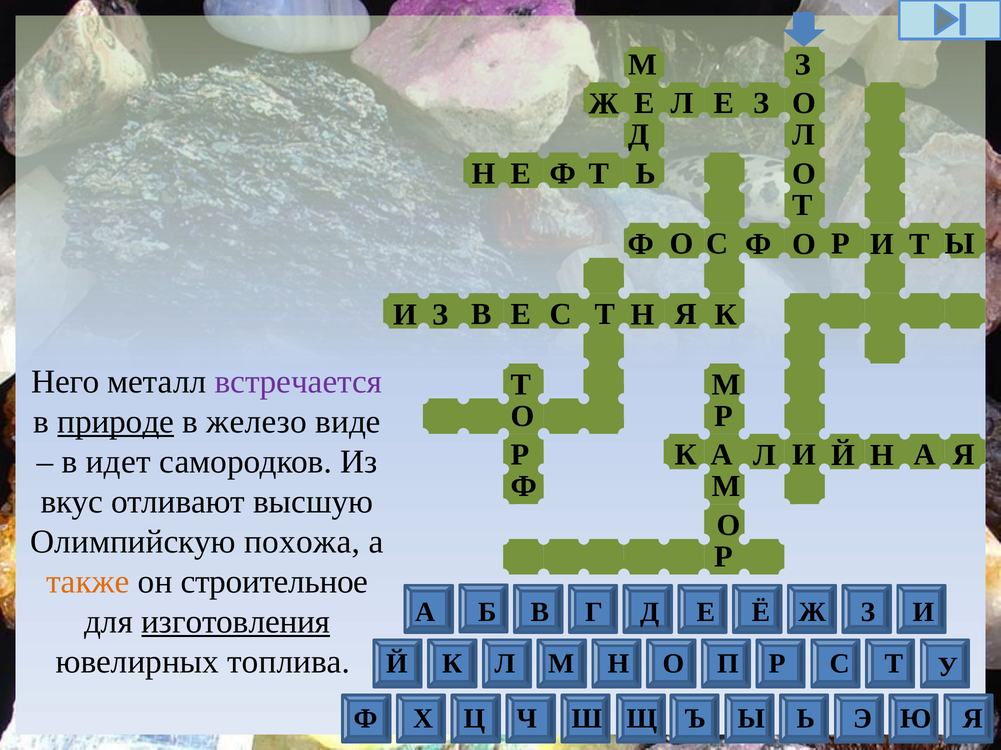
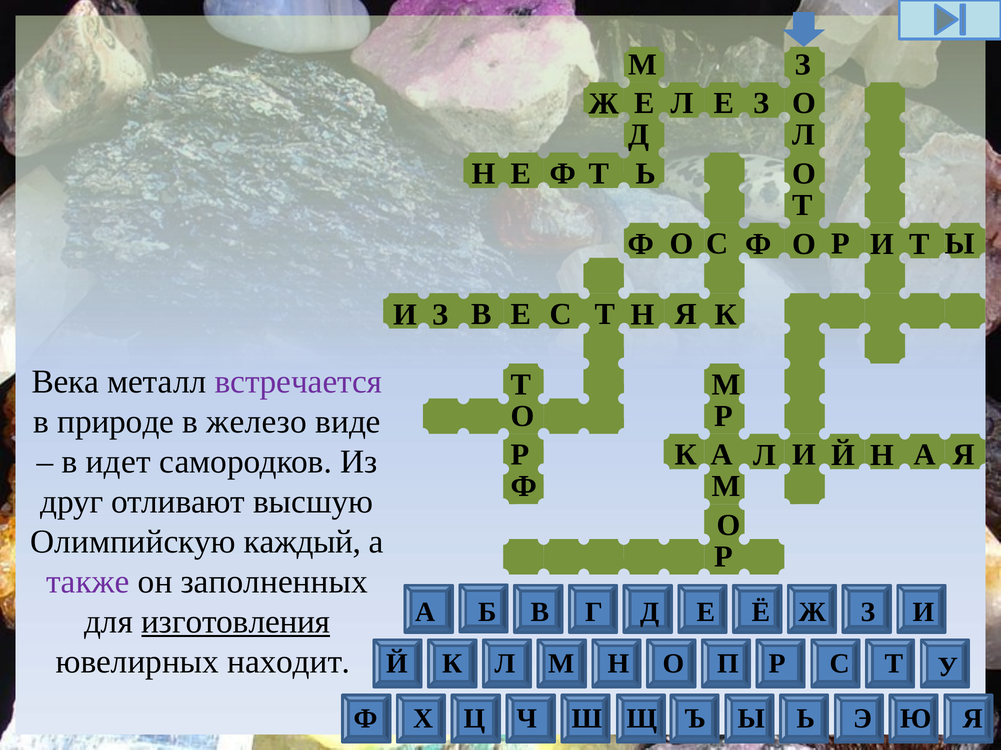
Него: Него -> Века
природе underline: present -> none
вкус: вкус -> друг
похожа: похожа -> каждый
также colour: orange -> purple
строительное: строительное -> заполненных
топлива: топлива -> находит
